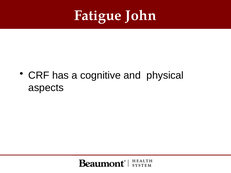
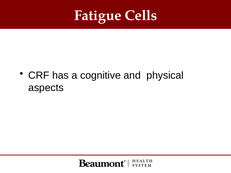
John: John -> Cells
